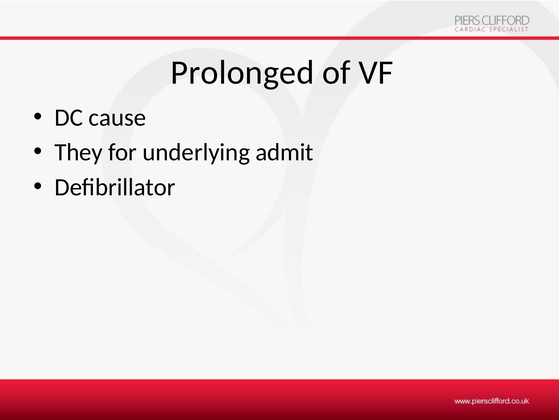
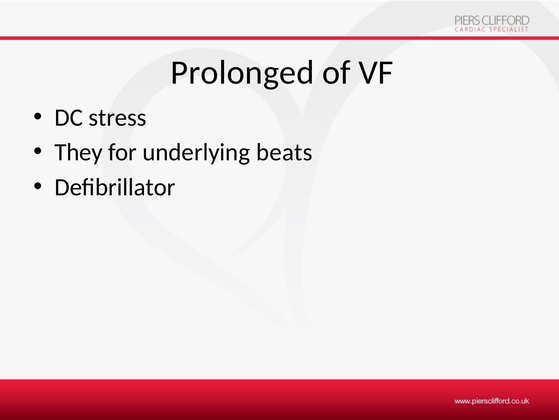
cause: cause -> stress
admit: admit -> beats
